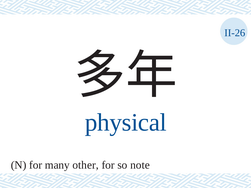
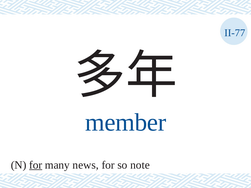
II-26: II-26 -> II-77
physical: physical -> member
for at (36, 165) underline: none -> present
other: other -> news
